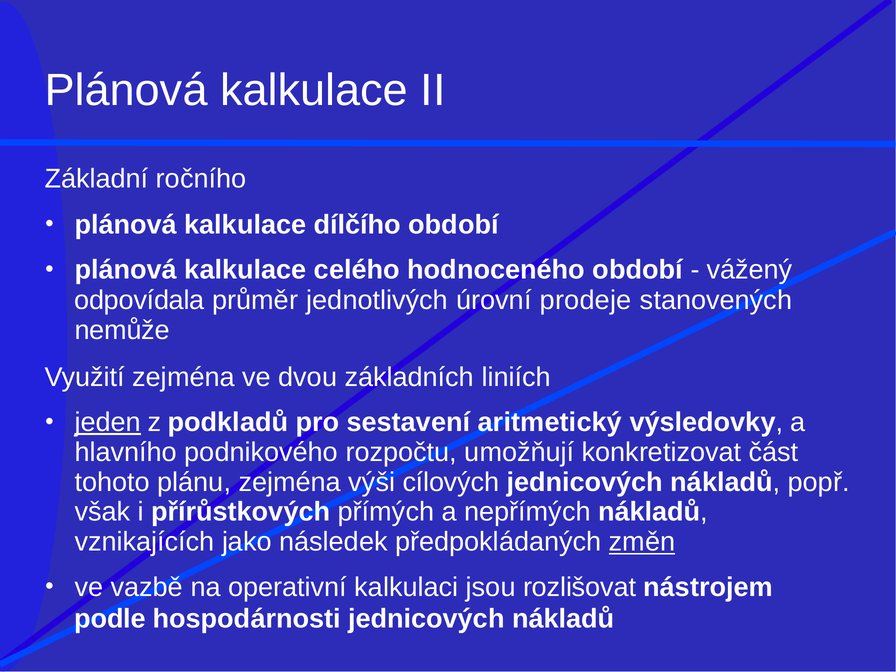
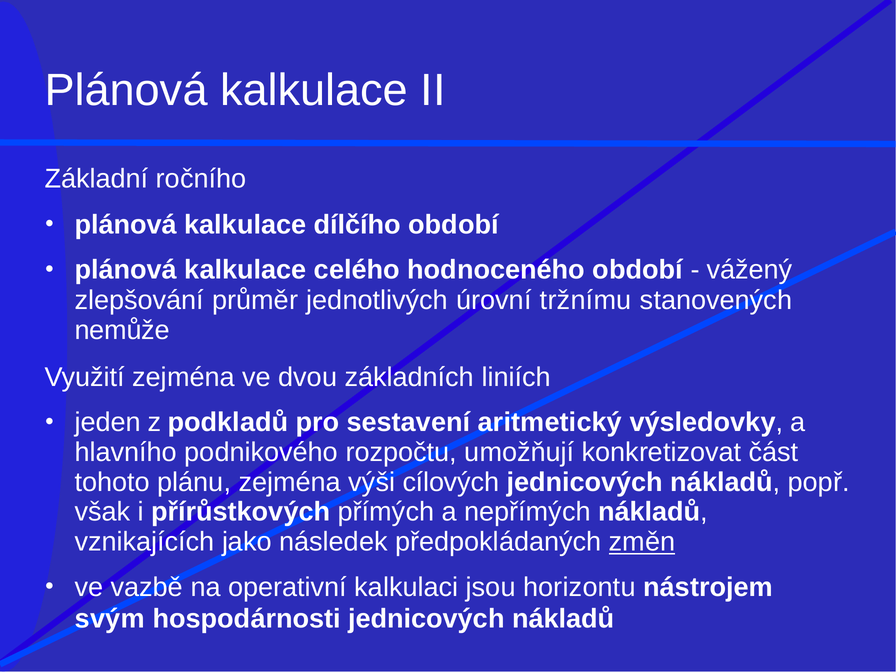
odpovídala: odpovídala -> zlepšování
prodeje: prodeje -> tržnímu
jeden underline: present -> none
rozlišovat: rozlišovat -> horizontu
podle: podle -> svým
